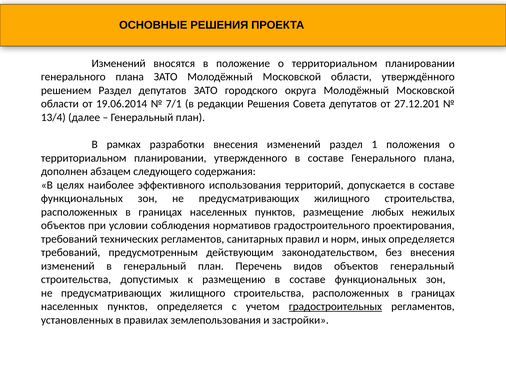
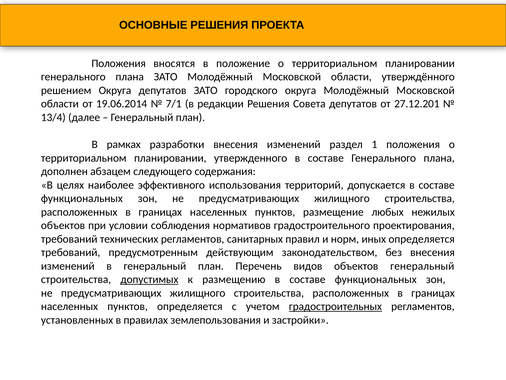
Изменений at (119, 63): Изменений -> Положения
решением Раздел: Раздел -> Округа
допустимых underline: none -> present
